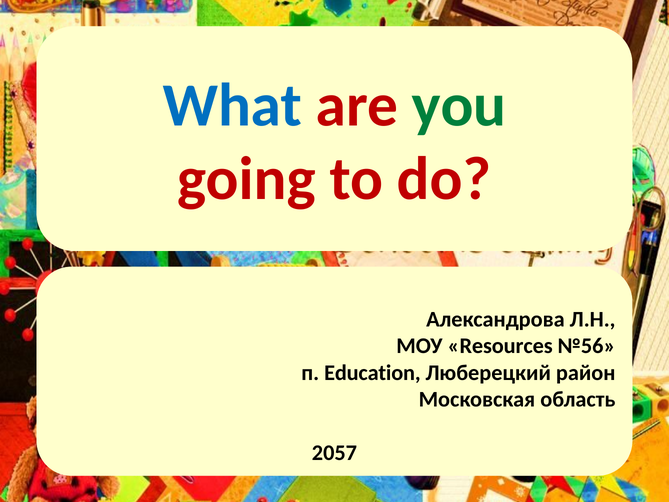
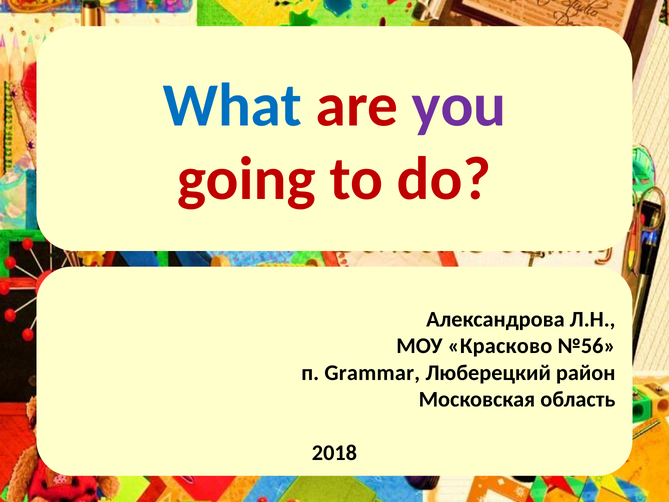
you colour: green -> purple
Resources: Resources -> Красково
Education: Education -> Grammar
2057: 2057 -> 2018
